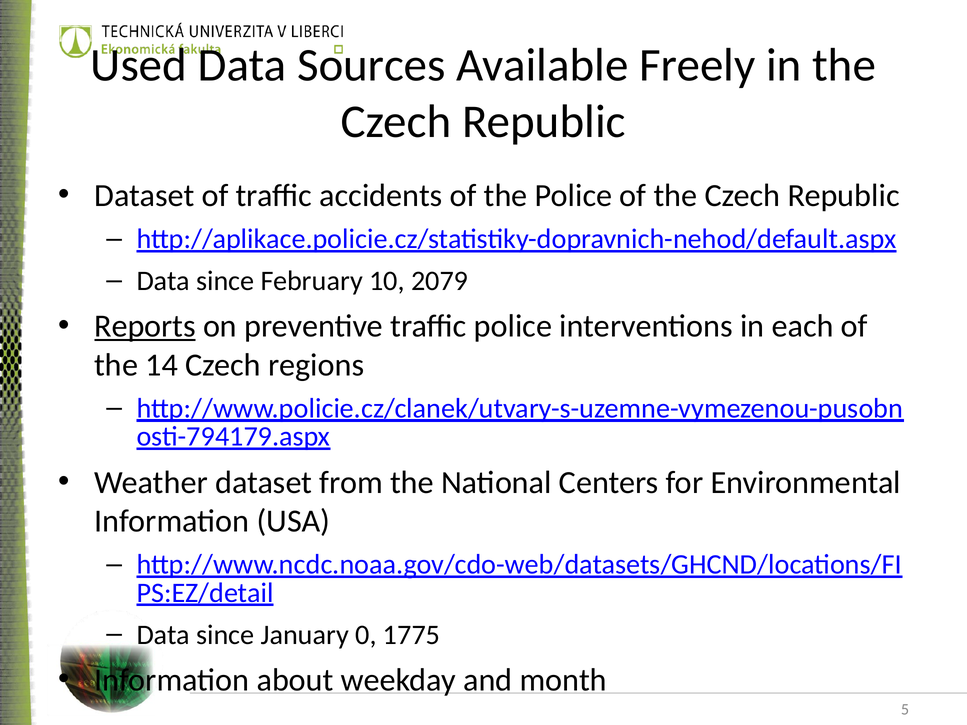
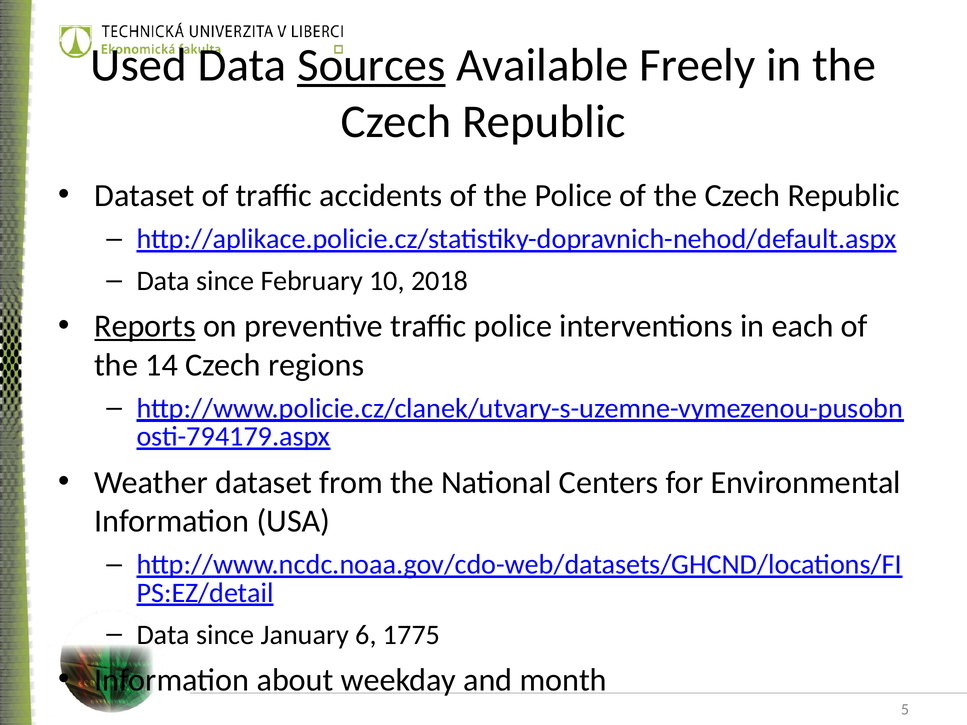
Sources underline: none -> present
2079: 2079 -> 2018
0: 0 -> 6
